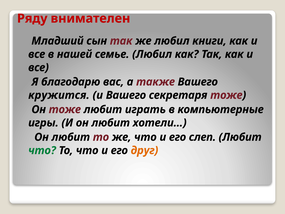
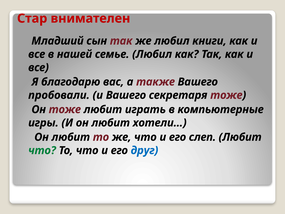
Ряду: Ряду -> Стар
кружится: кружится -> пробовали
друг colour: orange -> blue
